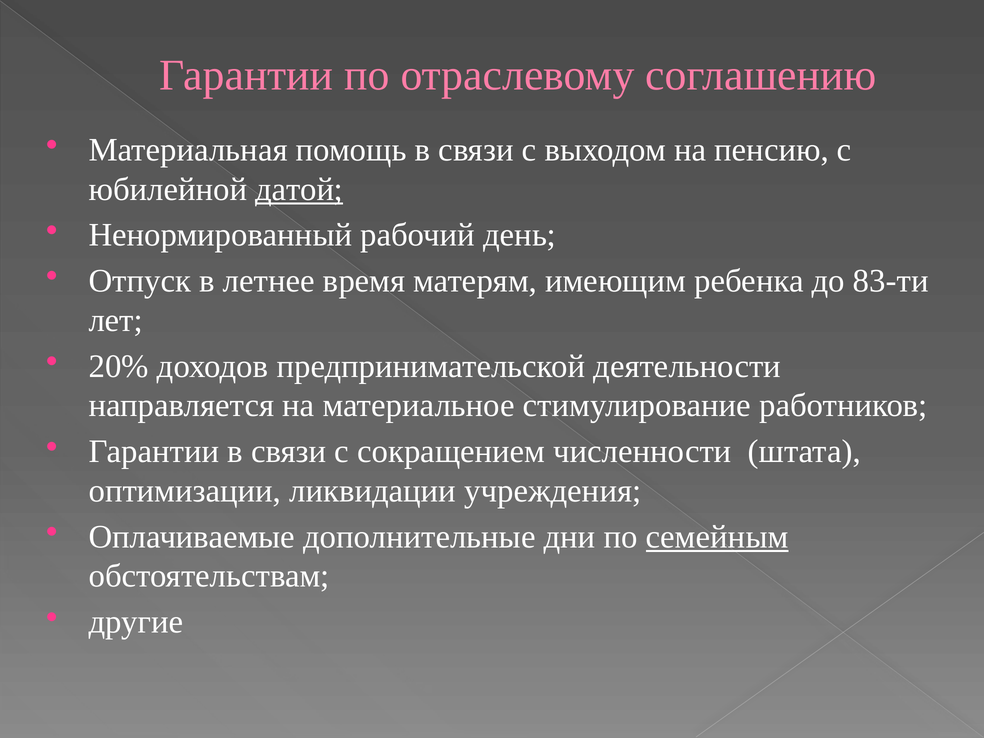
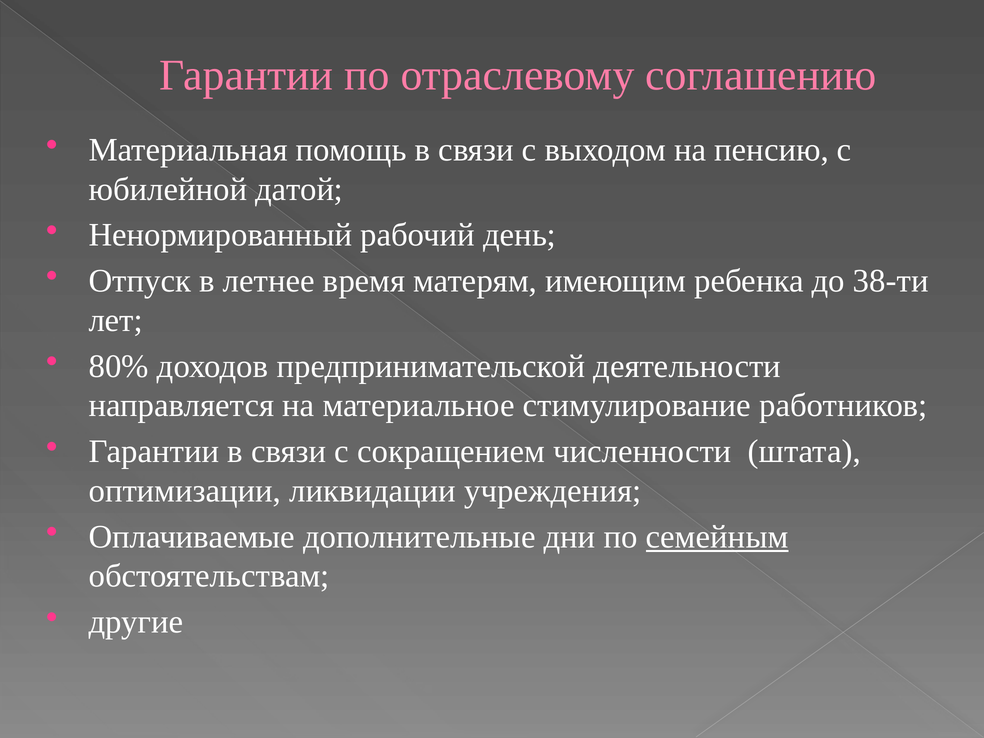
датой underline: present -> none
83-ти: 83-ти -> 38-ти
20%: 20% -> 80%
